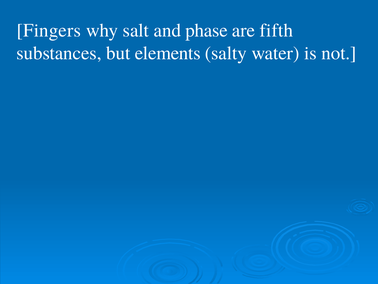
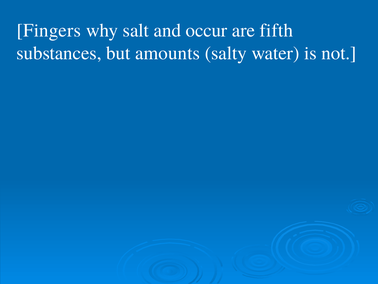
phase: phase -> occur
elements: elements -> amounts
